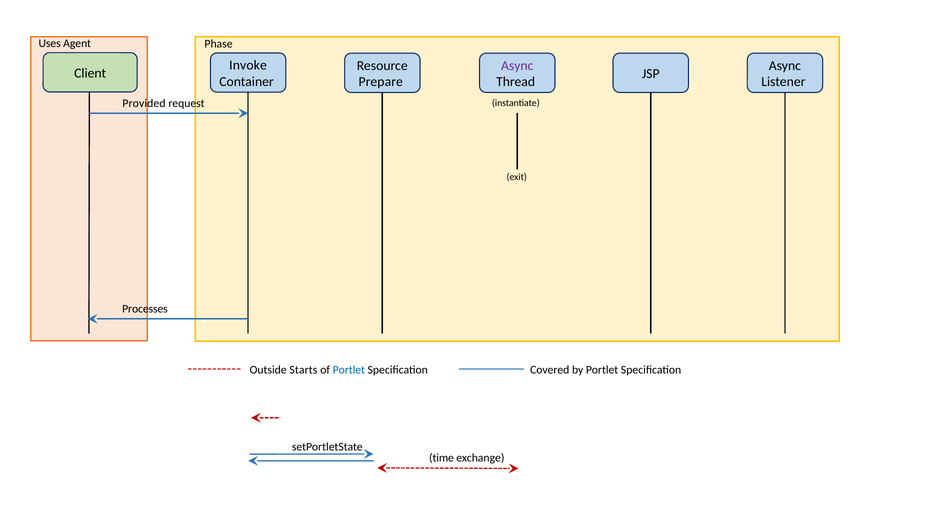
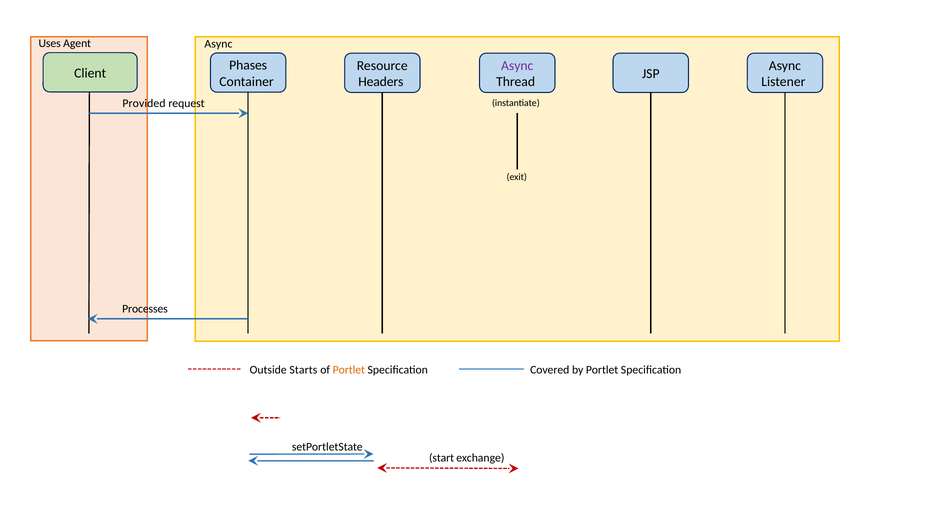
Agent Phase: Phase -> Async
Invoke: Invoke -> Phases
Prepare: Prepare -> Headers
Portlet at (349, 370) colour: blue -> orange
time: time -> start
